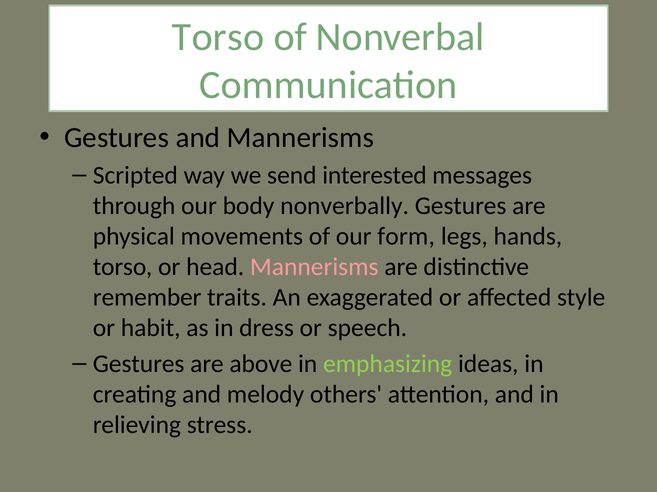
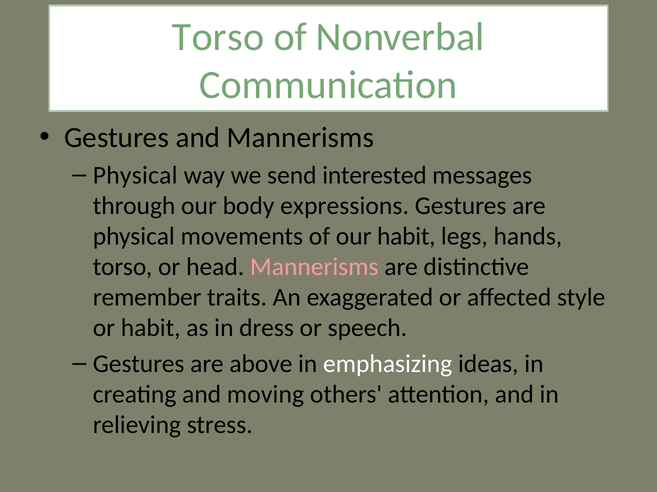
Scripted at (135, 176): Scripted -> Physical
nonverbally: nonverbally -> expressions
our form: form -> habit
emphasizing colour: light green -> white
melody: melody -> moving
